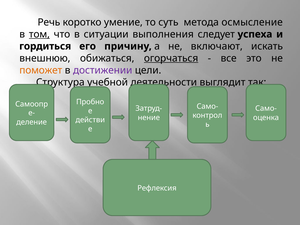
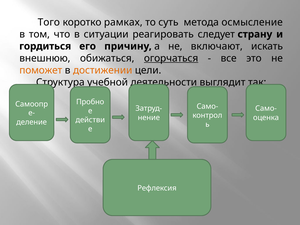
Речь: Речь -> Того
умение: умение -> рамках
том underline: present -> none
выполнения: выполнения -> реагировать
успеха: успеха -> страну
достижении colour: purple -> orange
